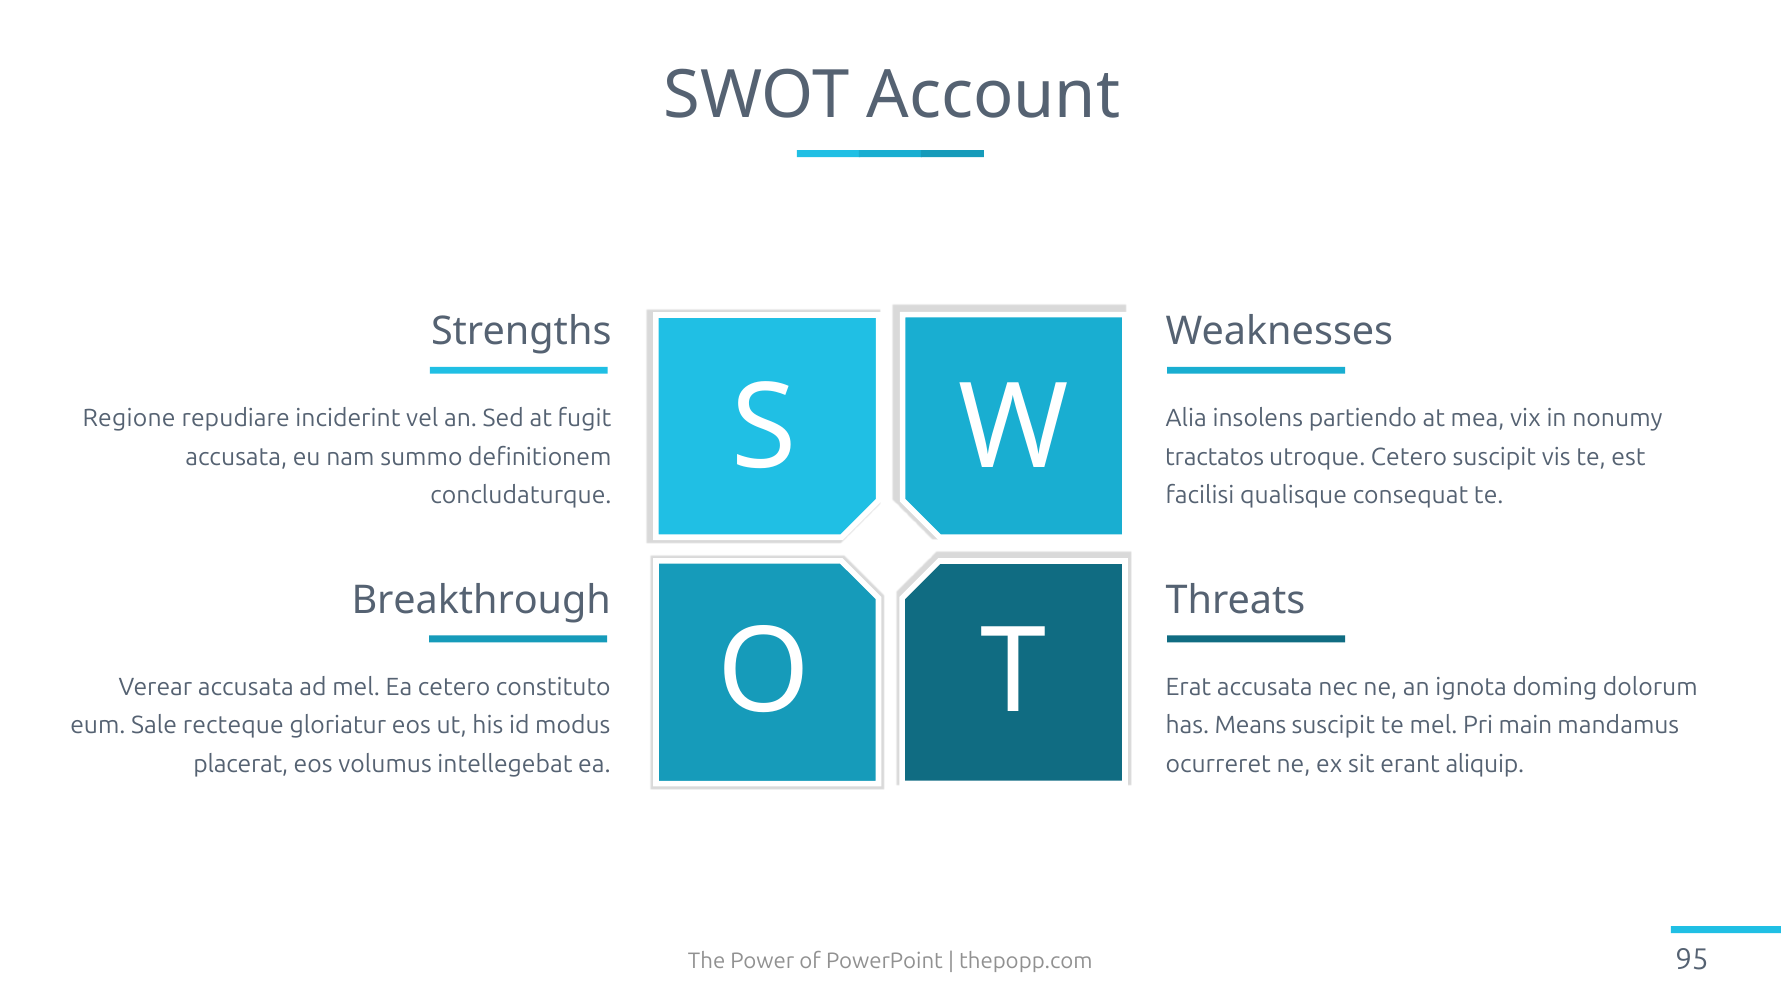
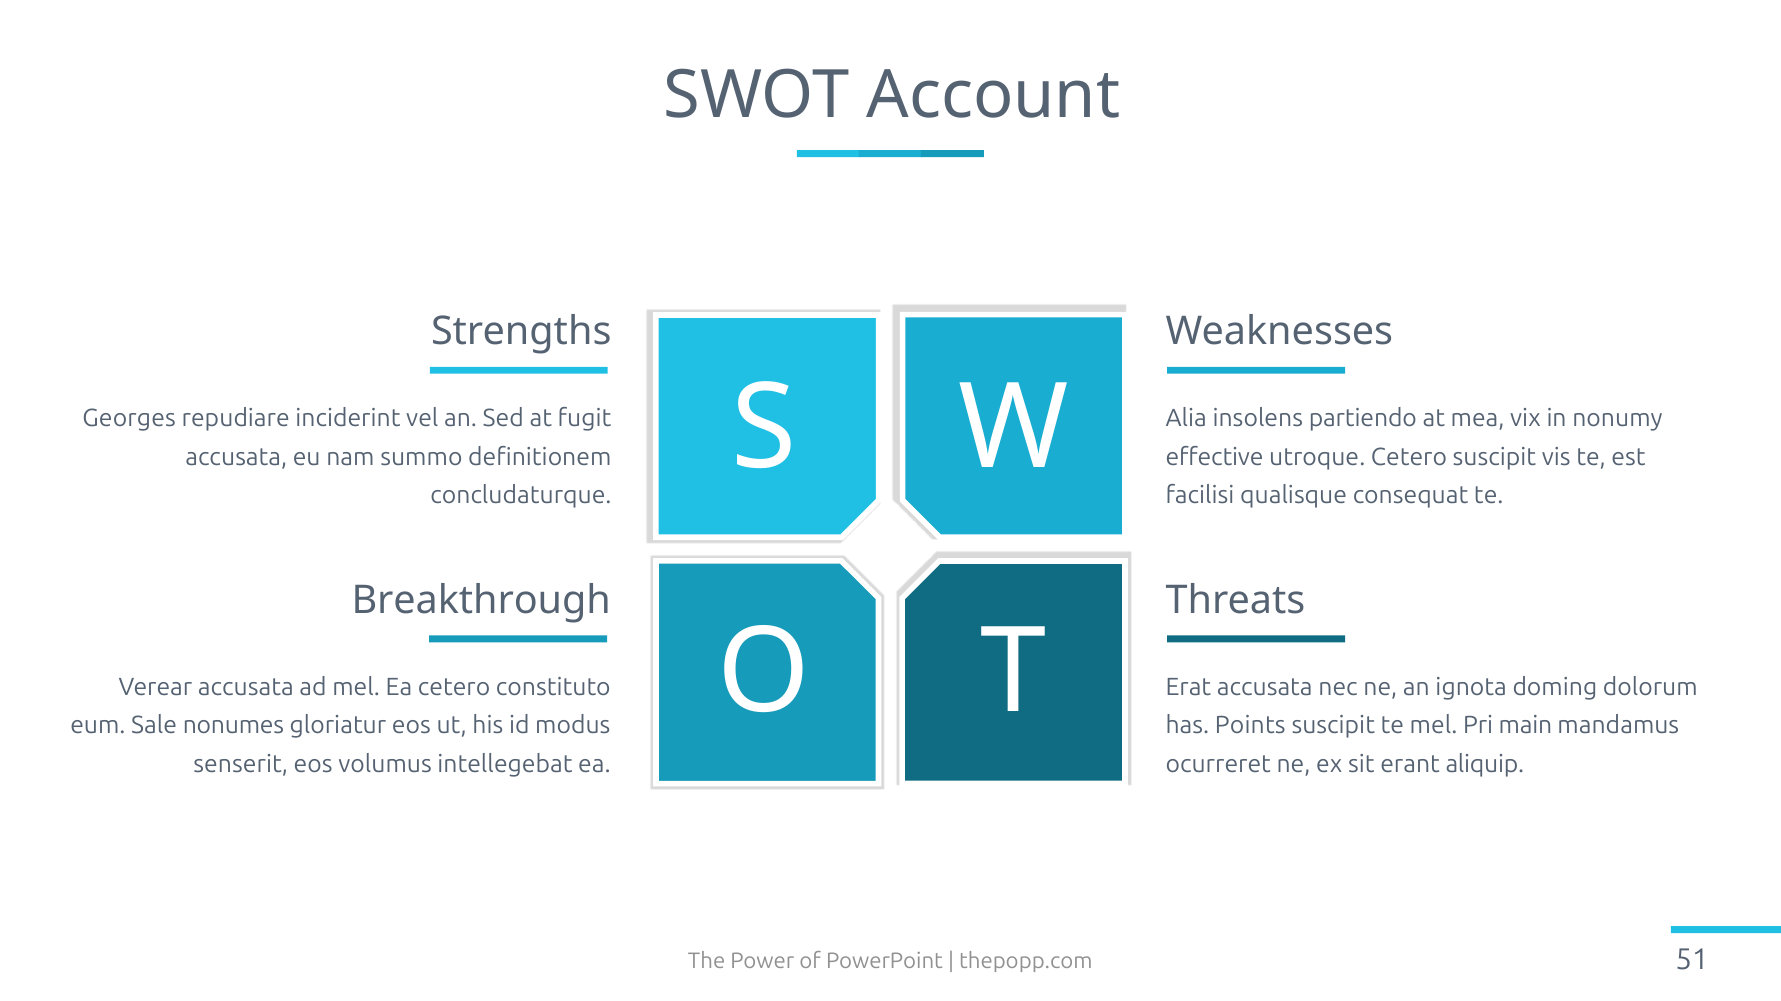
Regione: Regione -> Georges
tractatos: tractatos -> effective
recteque: recteque -> nonumes
Means: Means -> Points
placerat: placerat -> senserit
95: 95 -> 51
